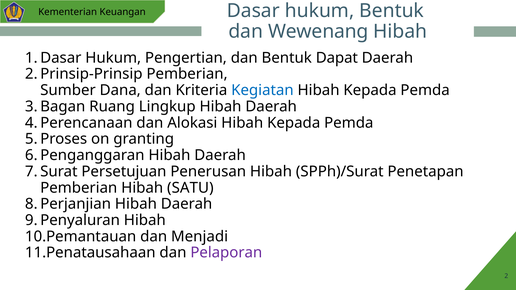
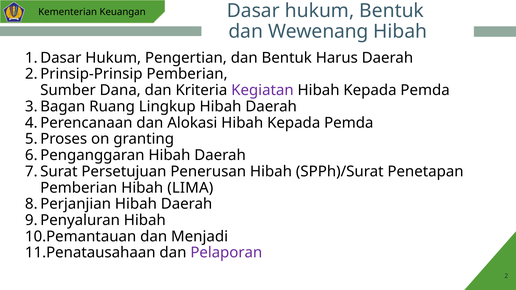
Dapat: Dapat -> Harus
Kegiatan colour: blue -> purple
SATU: SATU -> LIMA
